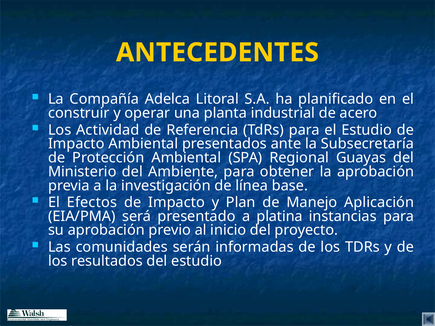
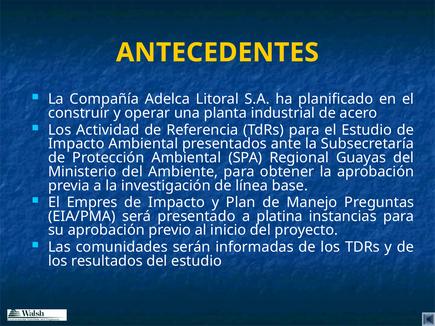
Efectos: Efectos -> Empres
Aplicación: Aplicación -> Preguntas
